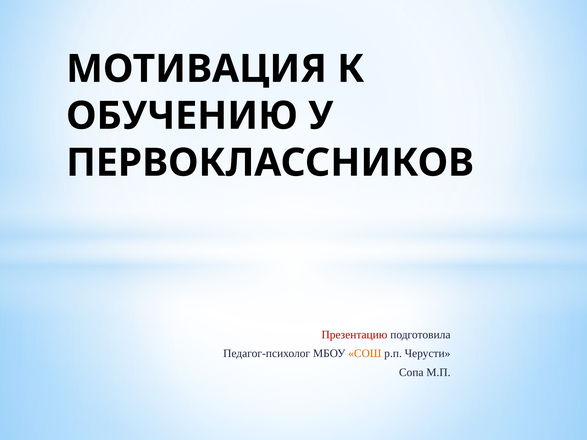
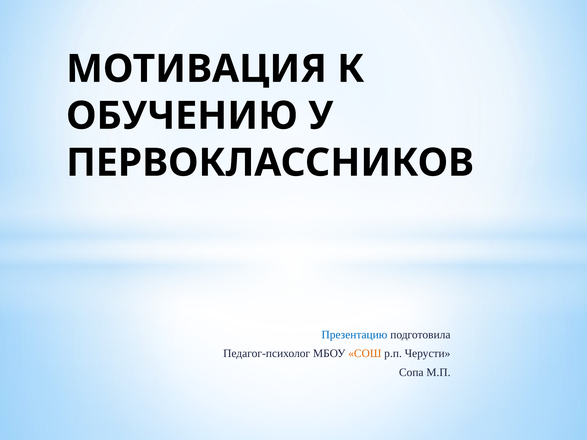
Презентацию colour: red -> blue
